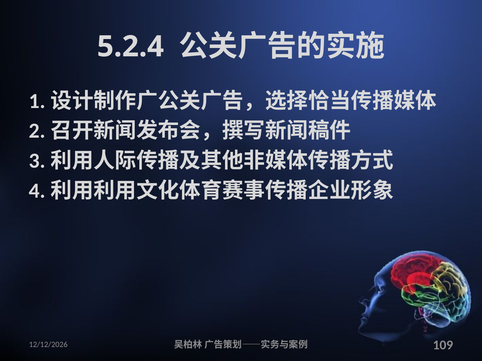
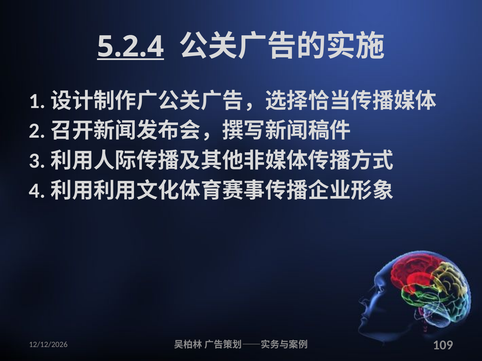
5.2.4 underline: none -> present
